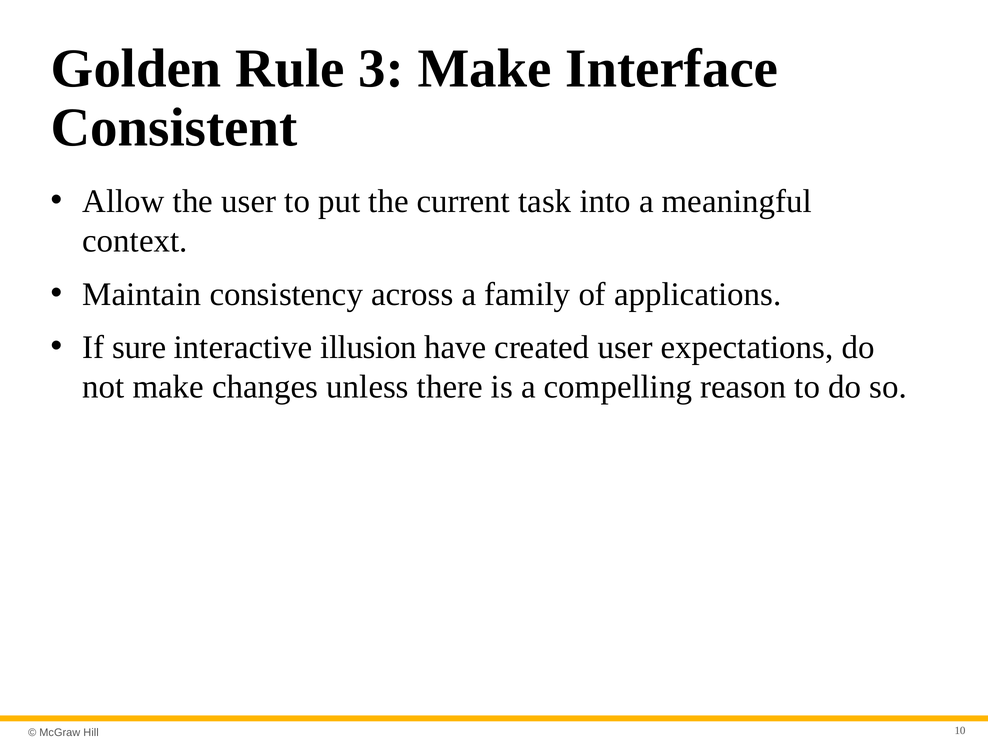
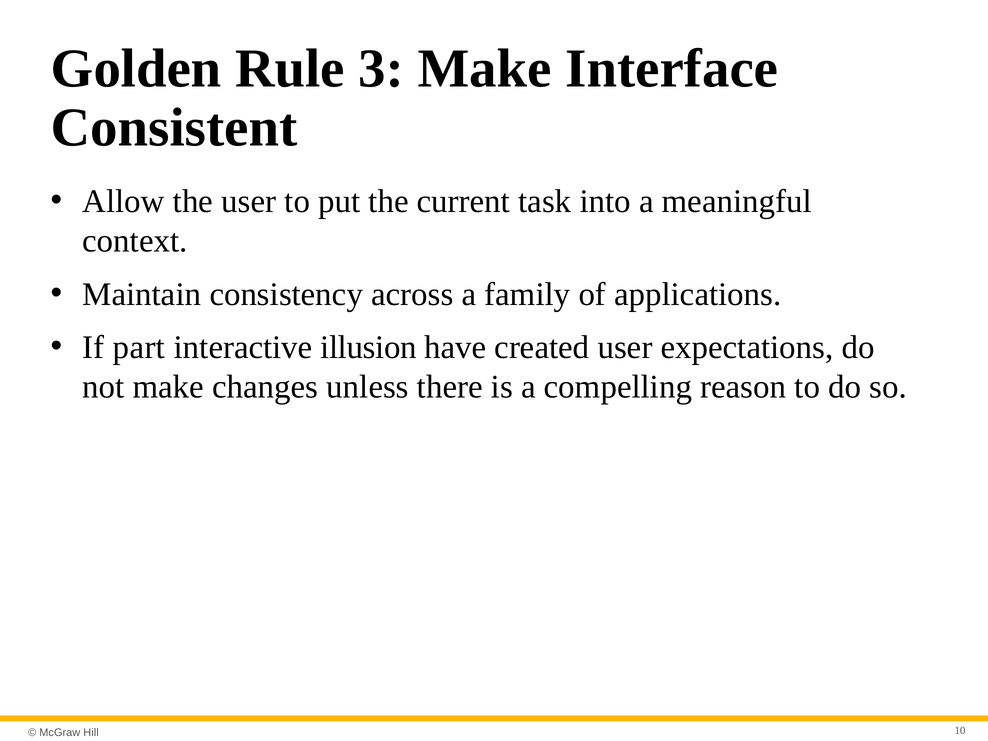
sure: sure -> part
